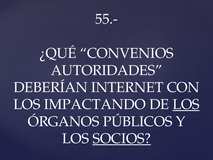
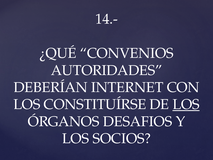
55.-: 55.- -> 14.-
IMPACTANDO: IMPACTANDO -> CONSTITUÍRSE
PÚBLICOS: PÚBLICOS -> DESAFIOS
SOCIOS underline: present -> none
